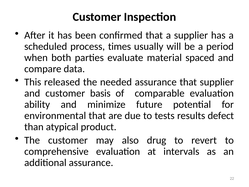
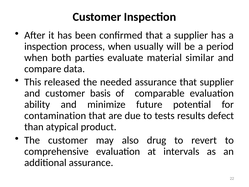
scheduled at (46, 46): scheduled -> inspection
process times: times -> when
spaced: spaced -> similar
environmental: environmental -> contamination
